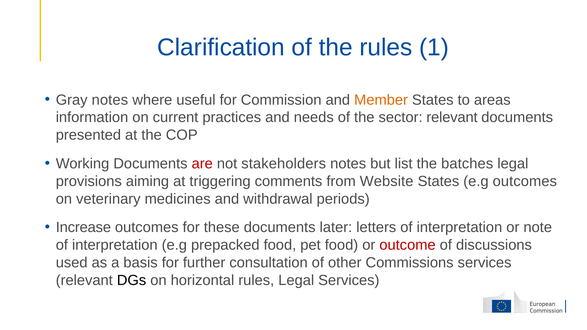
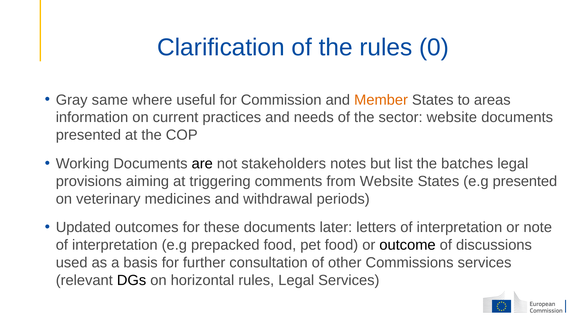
1: 1 -> 0
Gray notes: notes -> same
sector relevant: relevant -> website
are colour: red -> black
e.g outcomes: outcomes -> presented
Increase: Increase -> Updated
outcome colour: red -> black
